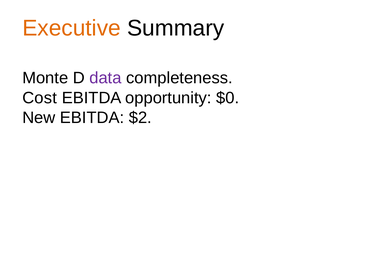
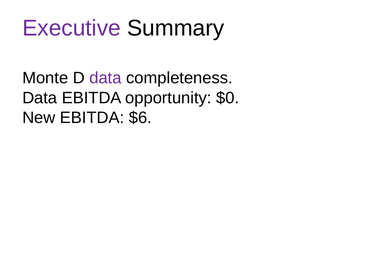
Executive colour: orange -> purple
Cost at (40, 98): Cost -> Data
$2: $2 -> $6
